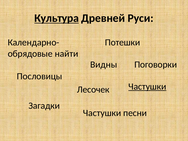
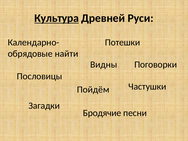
Частушки at (147, 87) underline: present -> none
Лесочек: Лесочек -> Пойдём
Частушки at (102, 113): Частушки -> Бродячие
